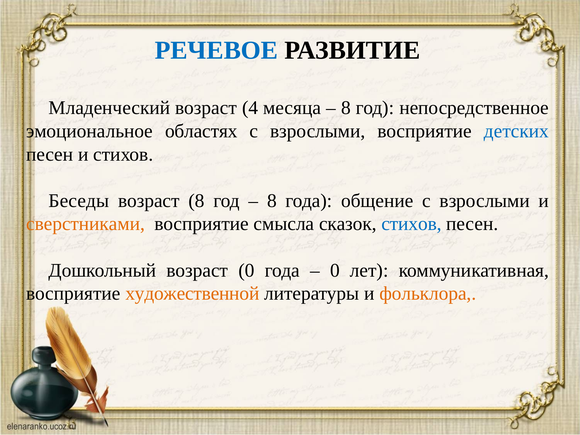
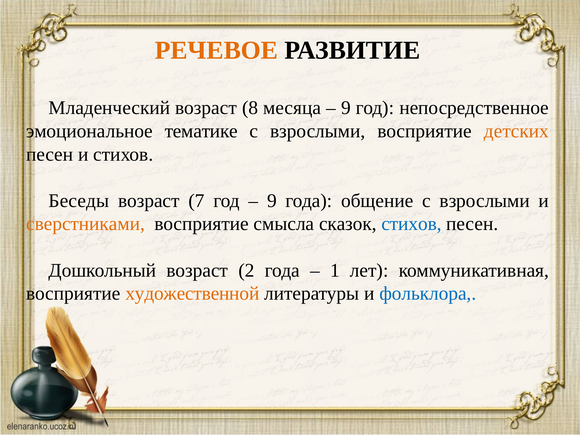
РЕЧЕВОЕ colour: blue -> orange
4: 4 -> 8
8 at (346, 108): 8 -> 9
областях: областях -> тематике
детских colour: blue -> orange
возраст 8: 8 -> 7
8 at (272, 201): 8 -> 9
возраст 0: 0 -> 2
0 at (335, 270): 0 -> 1
фольклора colour: orange -> blue
